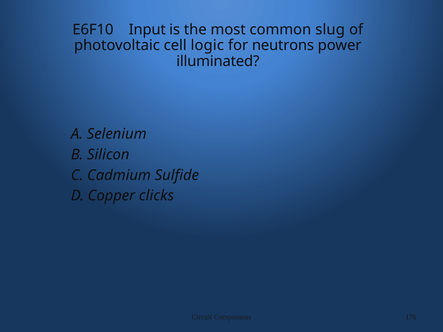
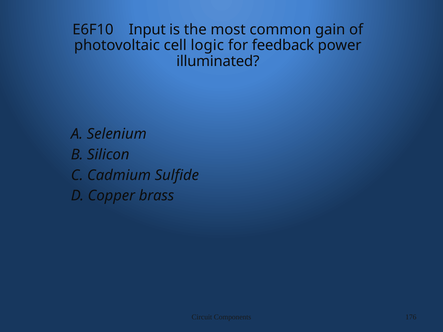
slug: slug -> gain
neutrons: neutrons -> feedback
clicks: clicks -> brass
